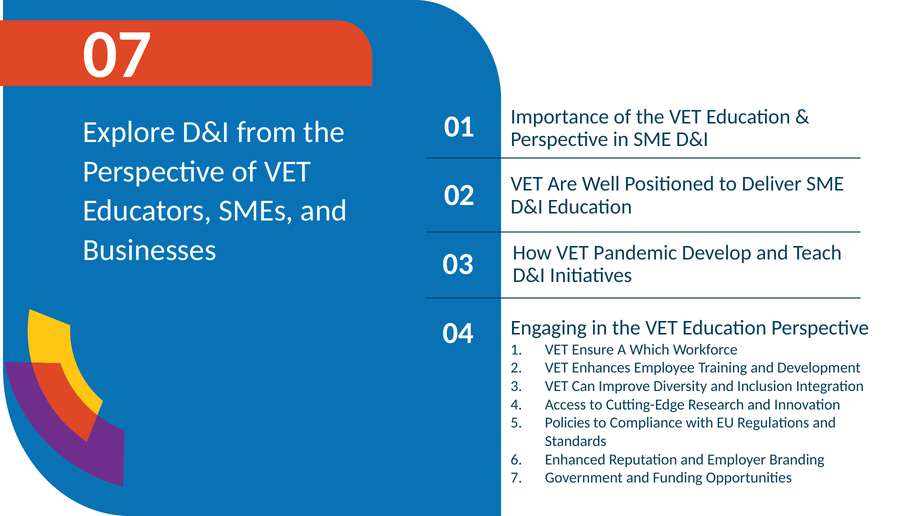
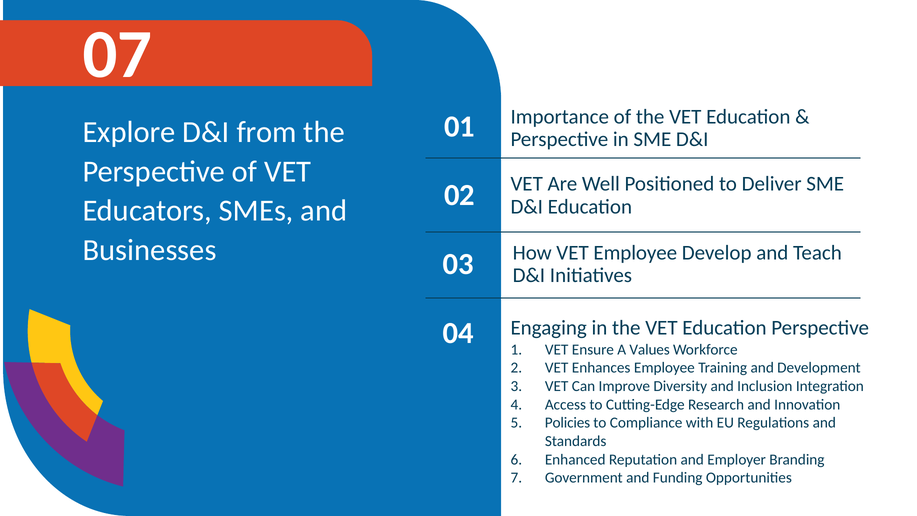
VET Pandemic: Pandemic -> Employee
Which: Which -> Values
